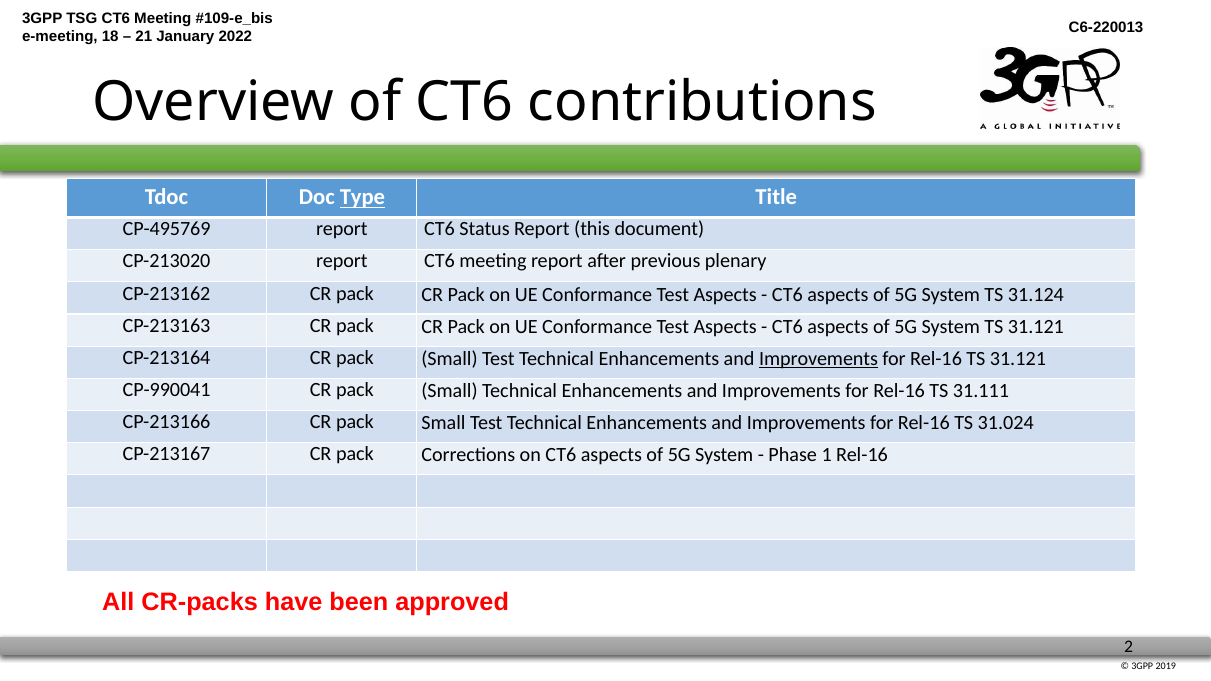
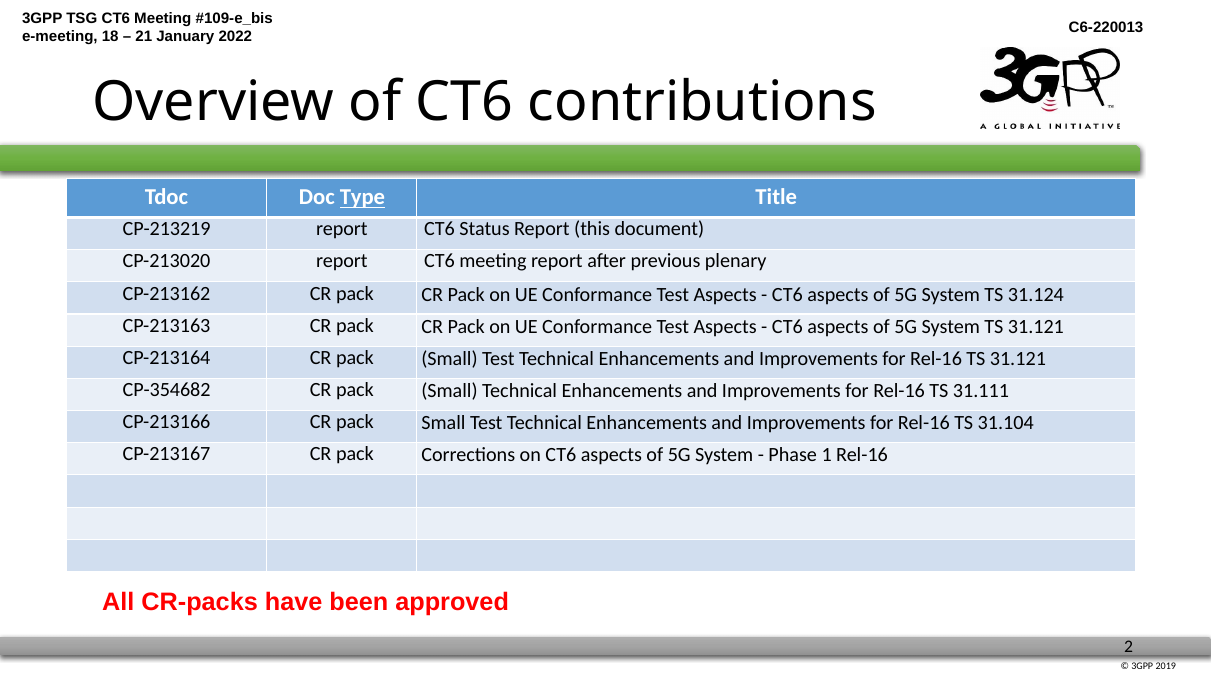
CP-495769: CP-495769 -> CP-213219
Improvements at (819, 359) underline: present -> none
CP-990041: CP-990041 -> CP-354682
31.024: 31.024 -> 31.104
